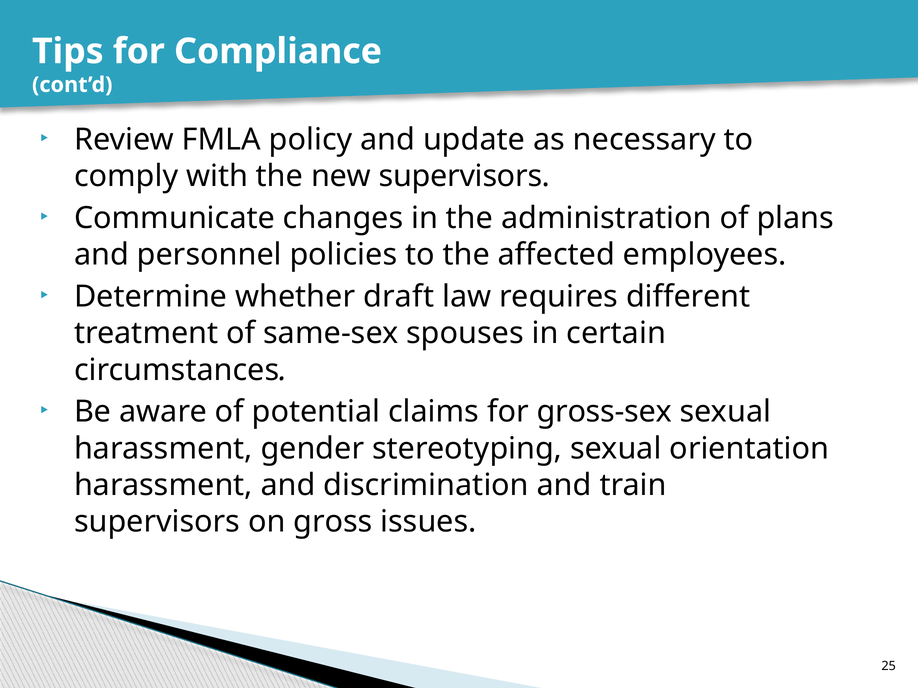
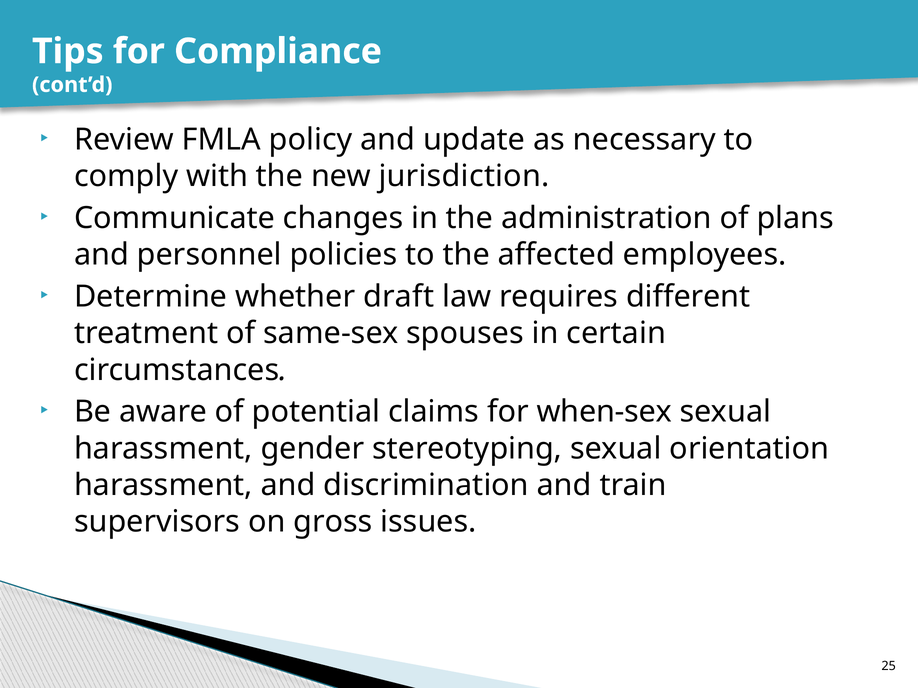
new supervisors: supervisors -> jurisdiction
gross-sex: gross-sex -> when-sex
